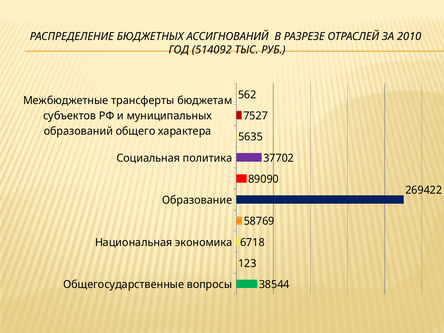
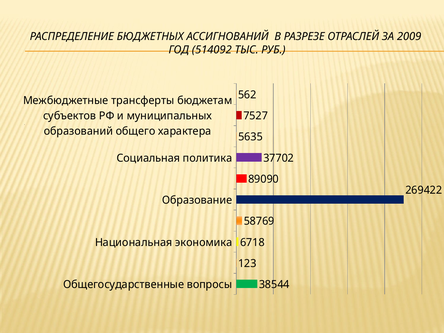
2010: 2010 -> 2009
